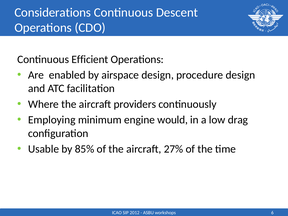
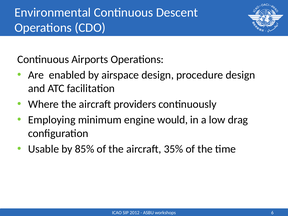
Considerations: Considerations -> Environmental
Efficient: Efficient -> Airports
27%: 27% -> 35%
